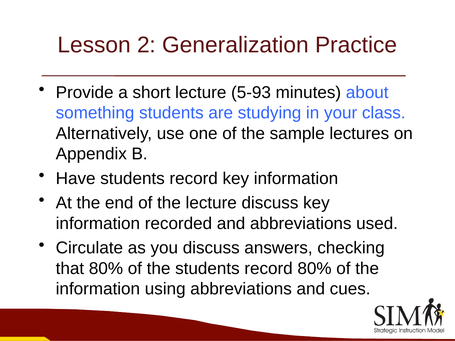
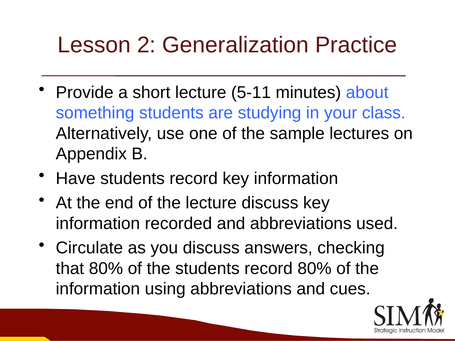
5-93: 5-93 -> 5-11
